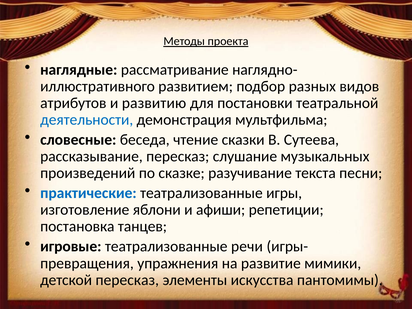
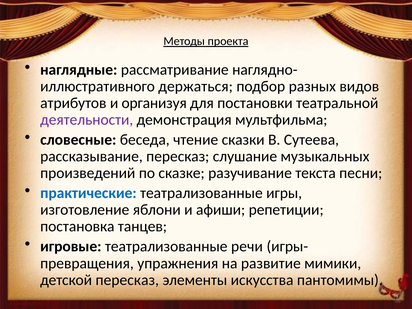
развитием: развитием -> держаться
развитию: развитию -> организуя
деятельности colour: blue -> purple
